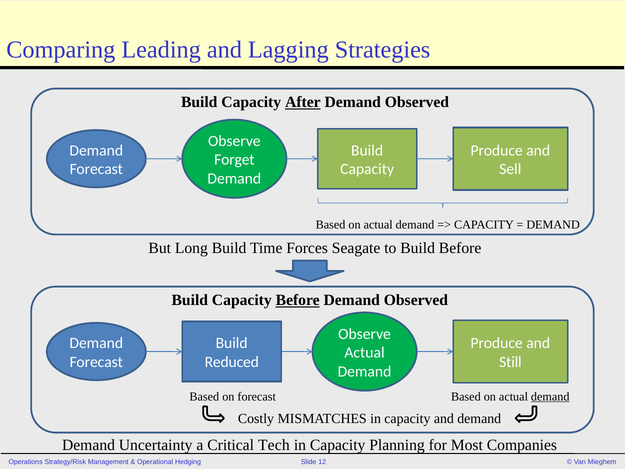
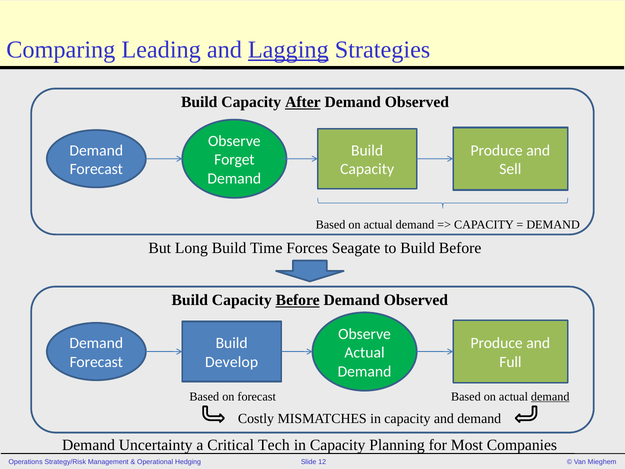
Lagging underline: none -> present
Reduced: Reduced -> Develop
Still: Still -> Full
